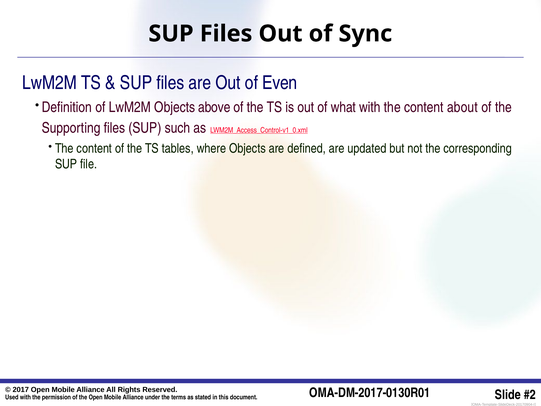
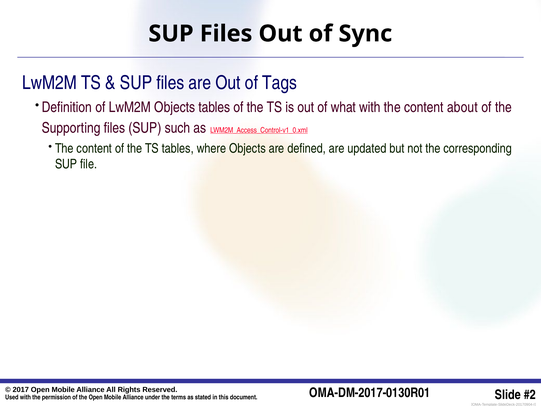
Even: Even -> Tags
Objects above: above -> tables
